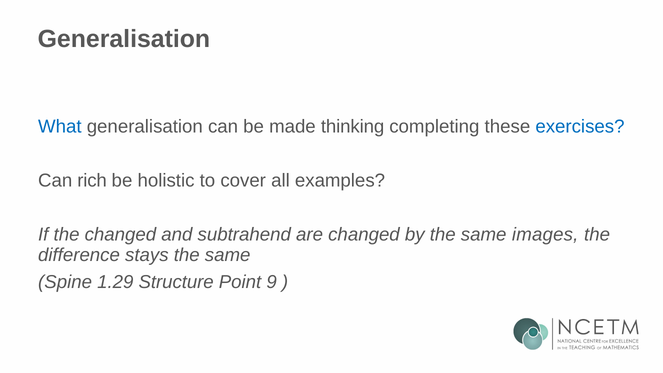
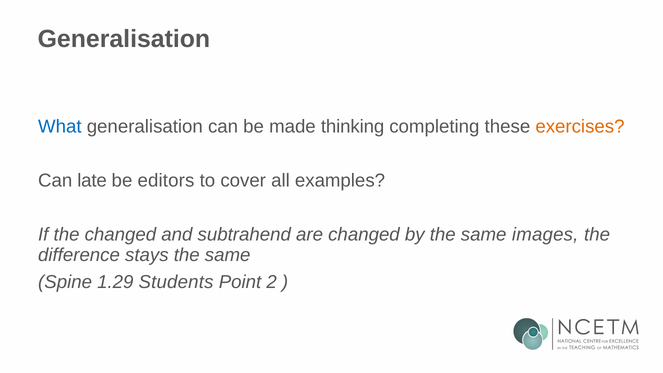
exercises colour: blue -> orange
rich: rich -> late
holistic: holistic -> editors
Structure: Structure -> Students
9: 9 -> 2
